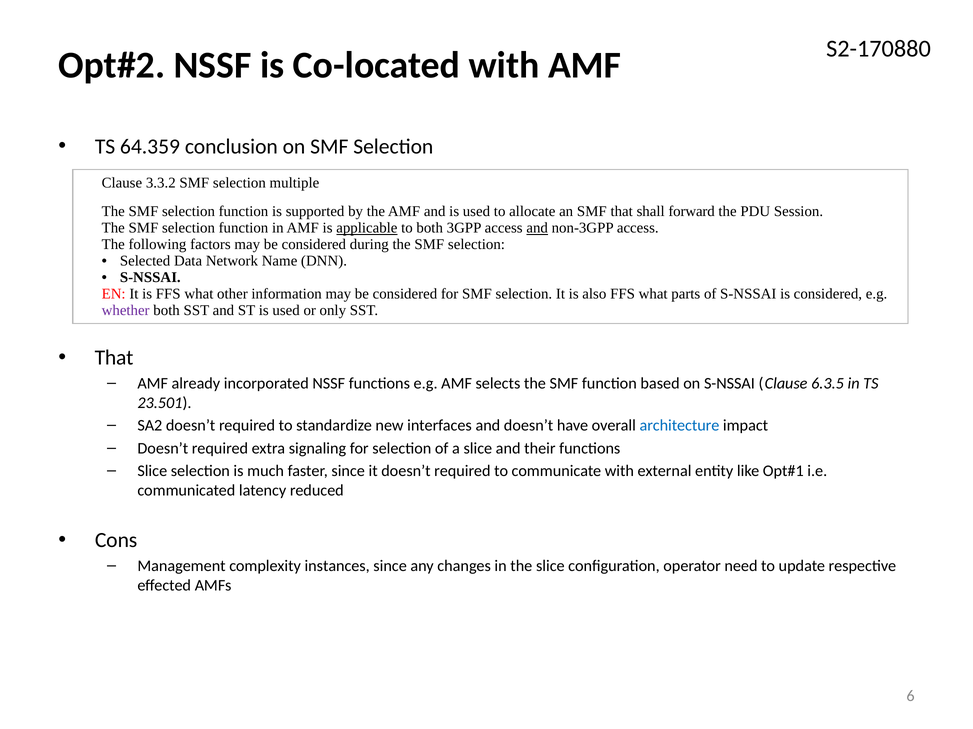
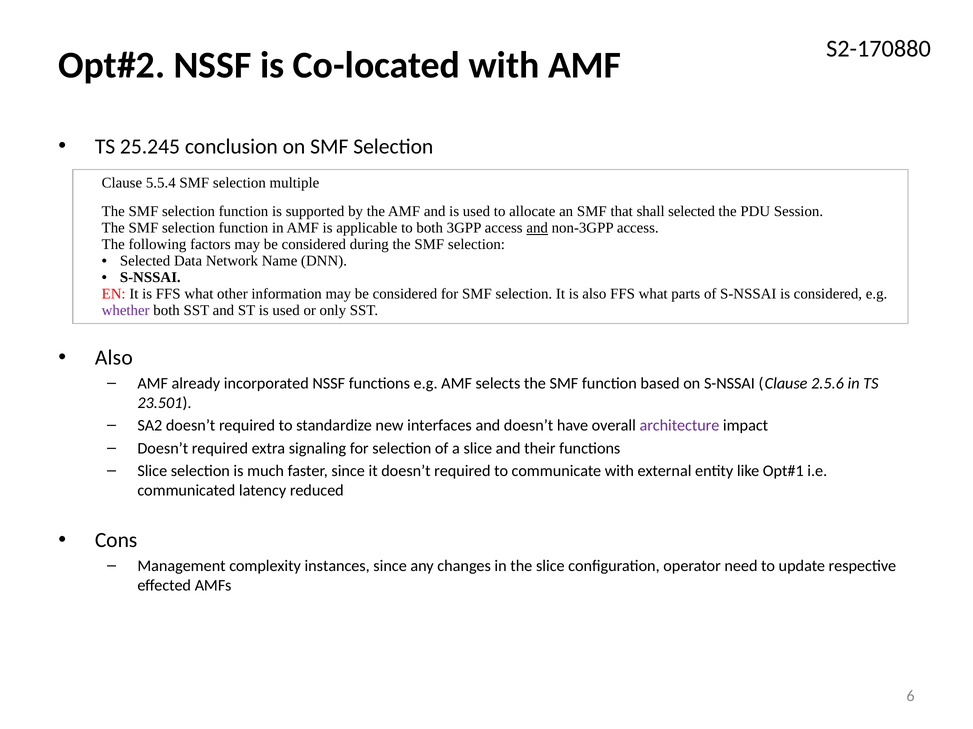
64.359: 64.359 -> 25.245
3.3.2: 3.3.2 -> 5.5.4
shall forward: forward -> selected
applicable underline: present -> none
That at (114, 358): That -> Also
6.3.5: 6.3.5 -> 2.5.6
architecture colour: blue -> purple
